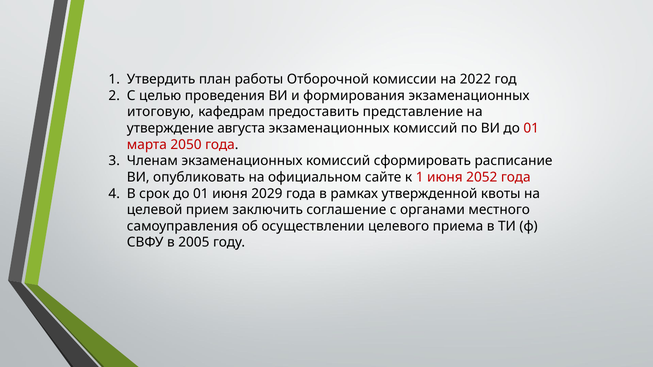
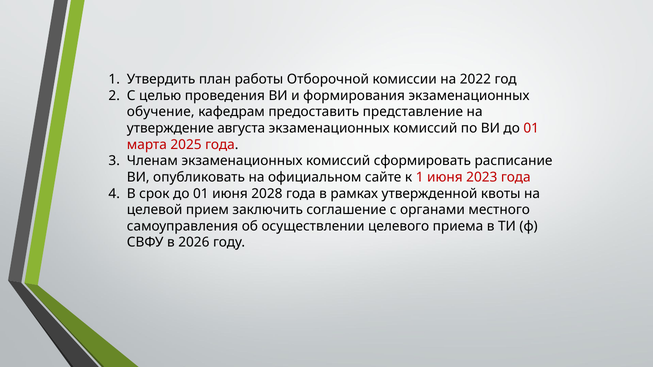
итоговую: итоговую -> обучение
2050: 2050 -> 2025
2052: 2052 -> 2023
2029: 2029 -> 2028
2005: 2005 -> 2026
